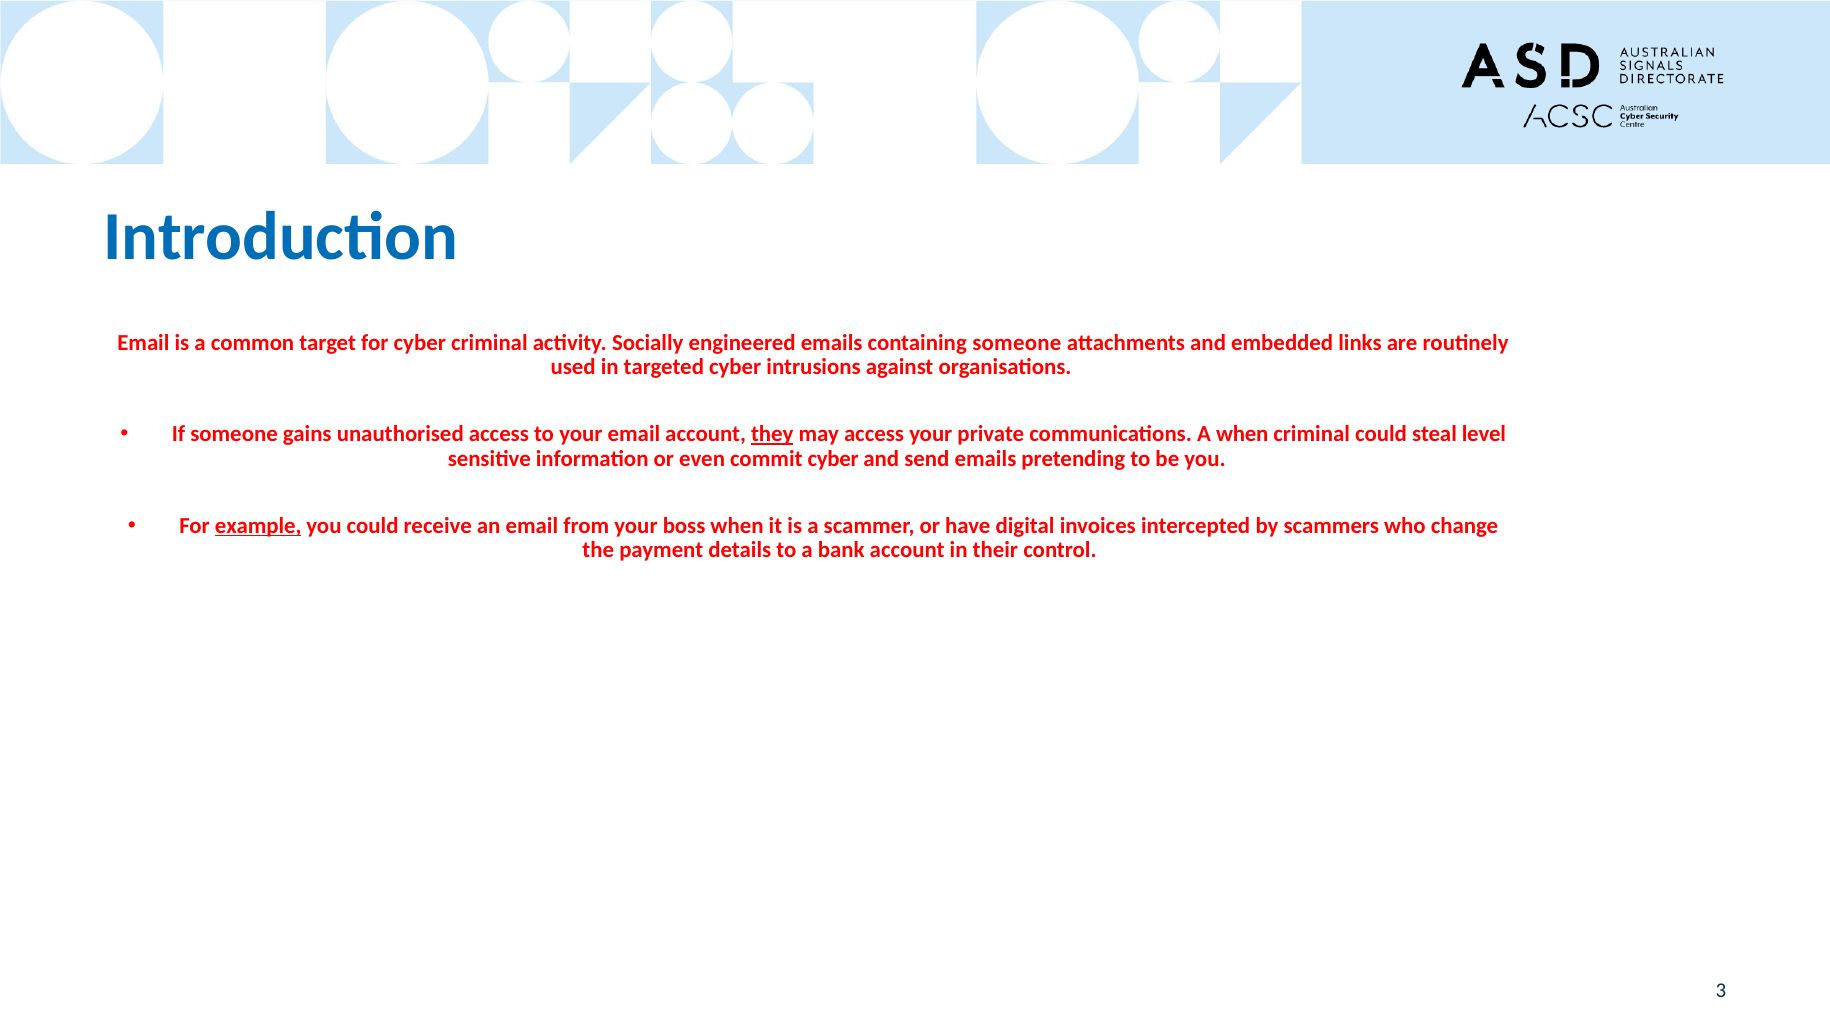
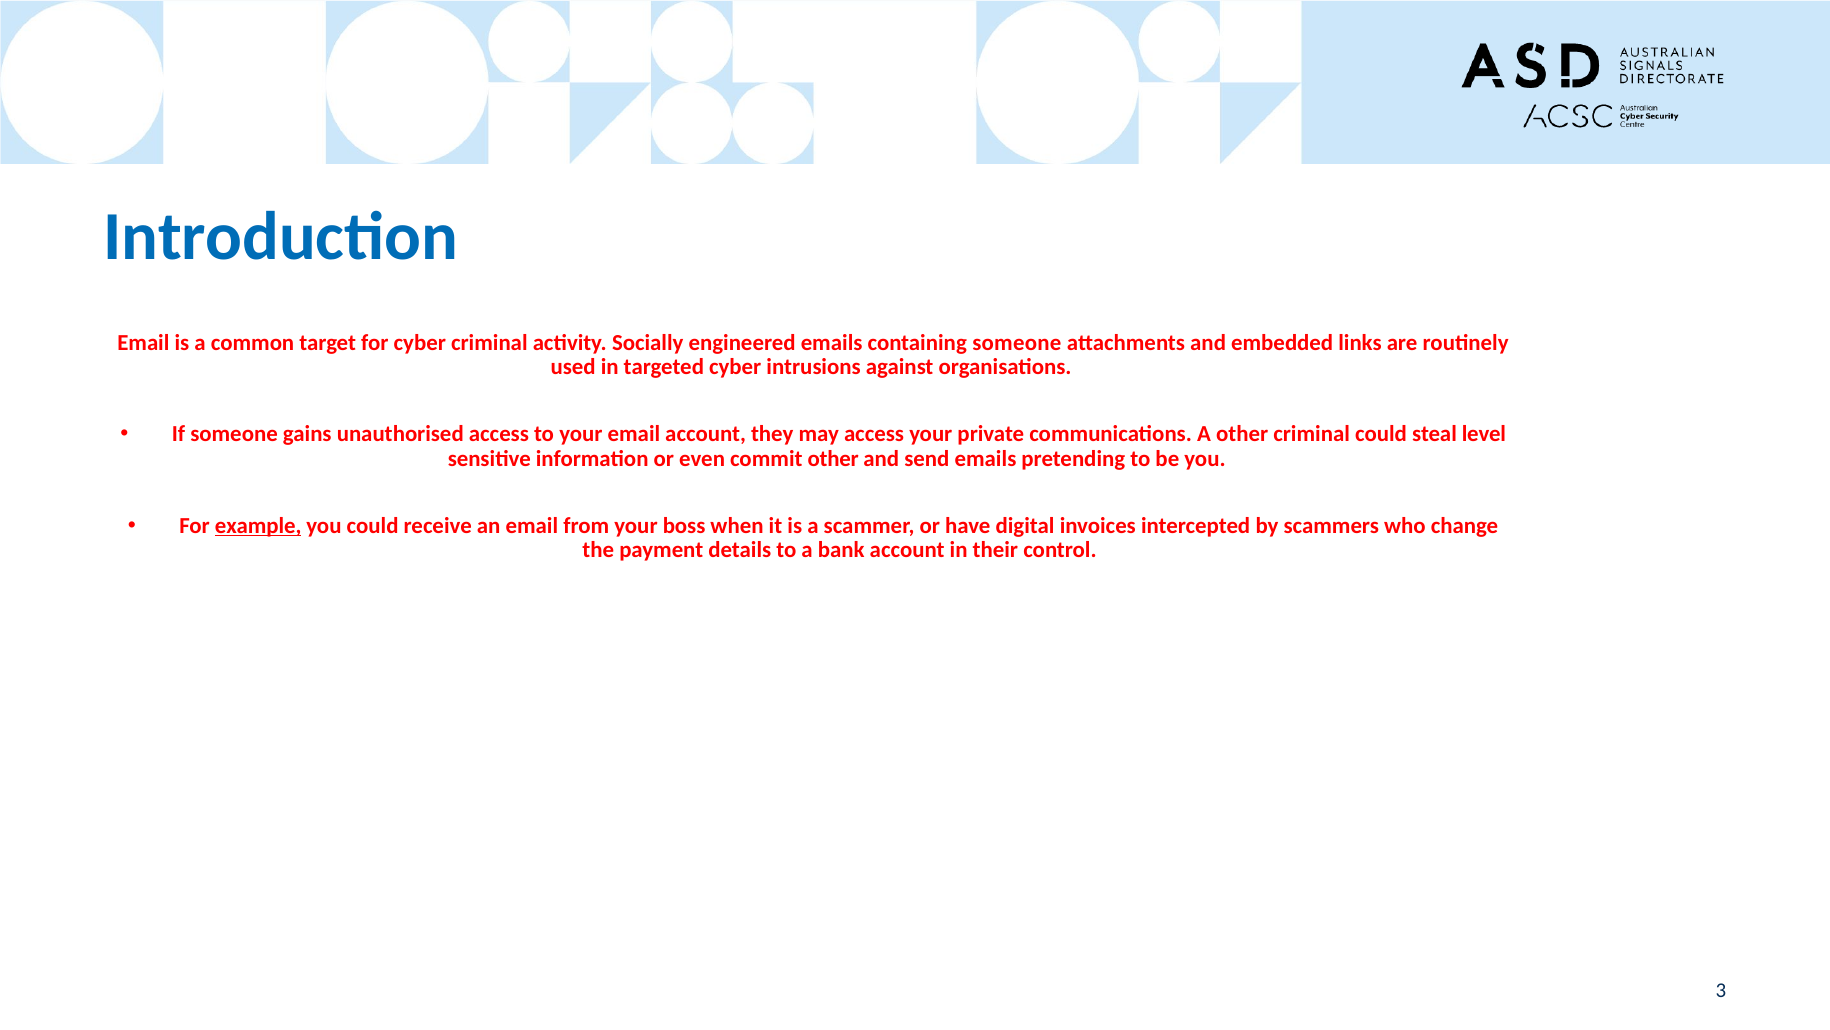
they underline: present -> none
A when: when -> other
commit cyber: cyber -> other
